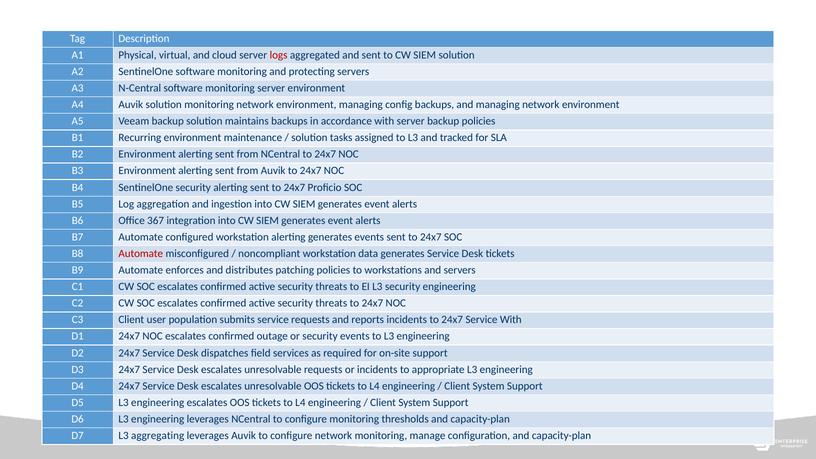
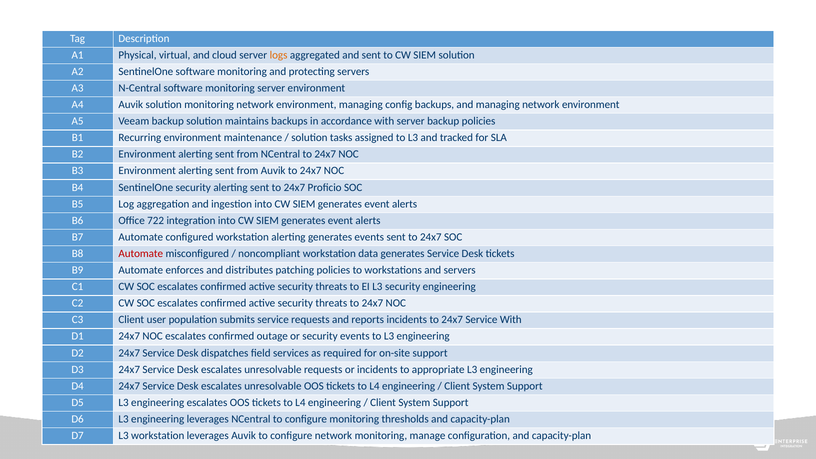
logs colour: red -> orange
367: 367 -> 722
L3 aggregating: aggregating -> workstation
